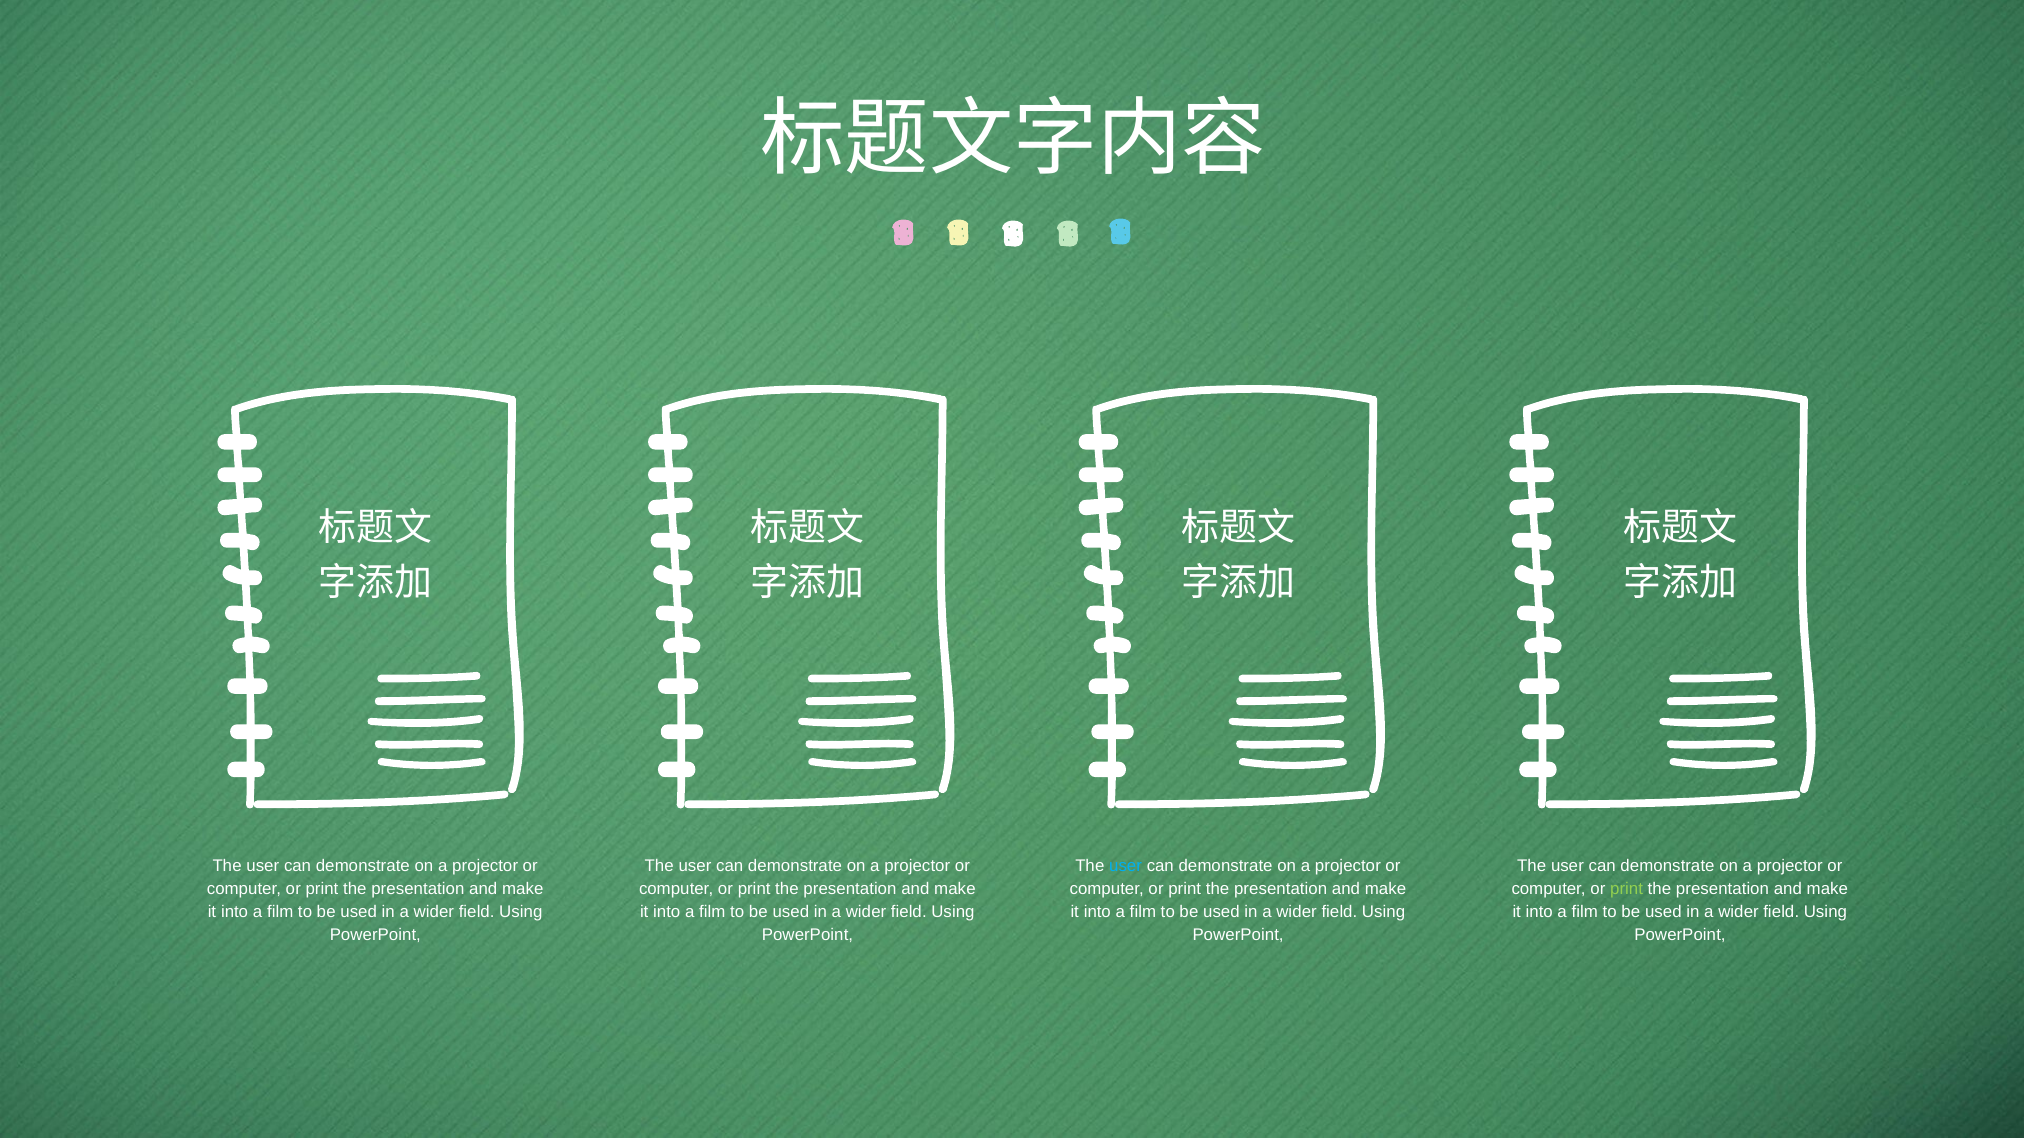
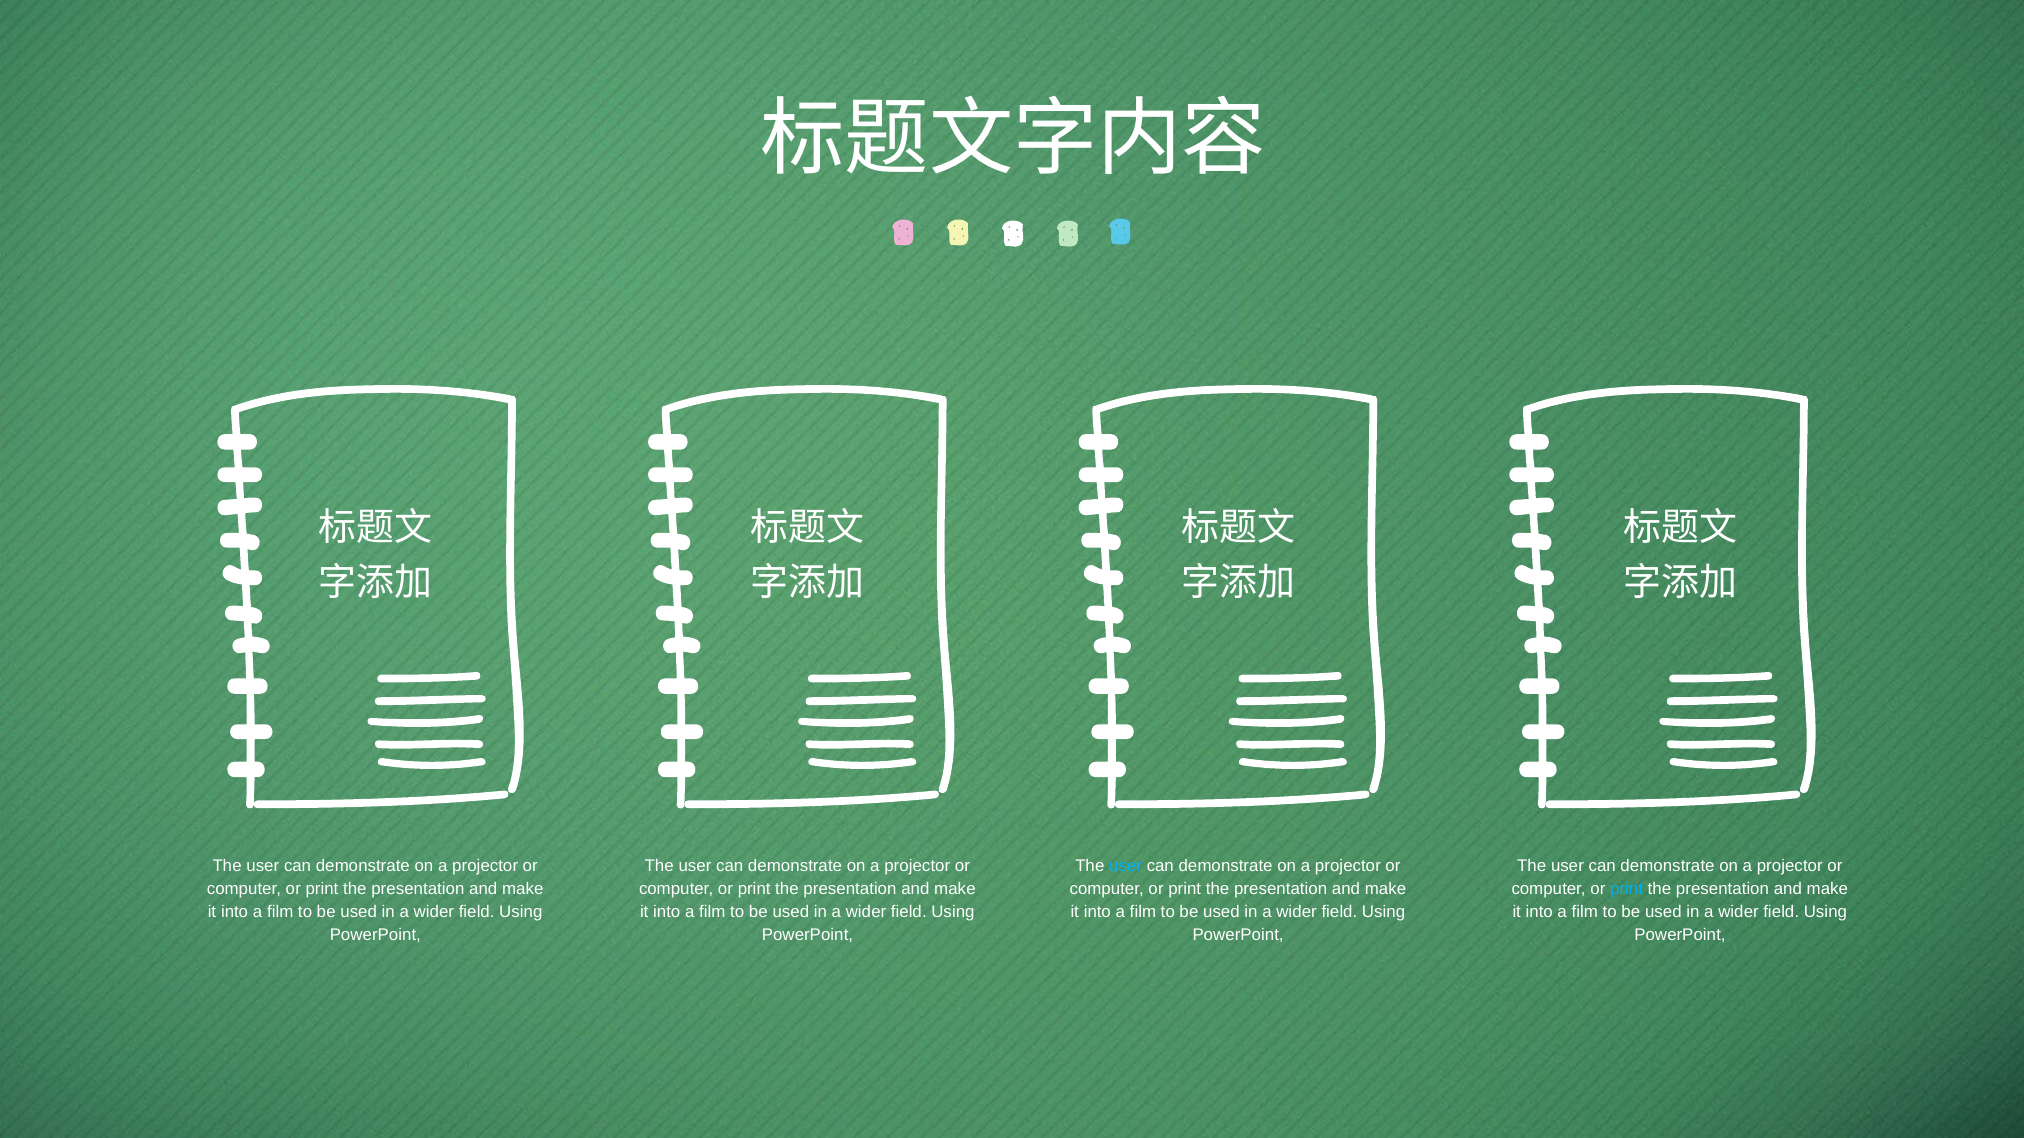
print at (1627, 890) colour: light green -> light blue
